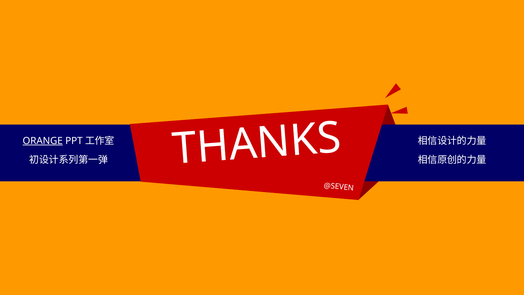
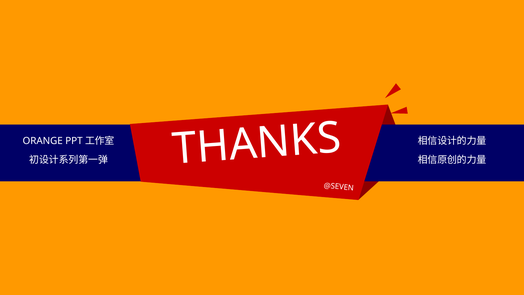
ORANGE underline: present -> none
